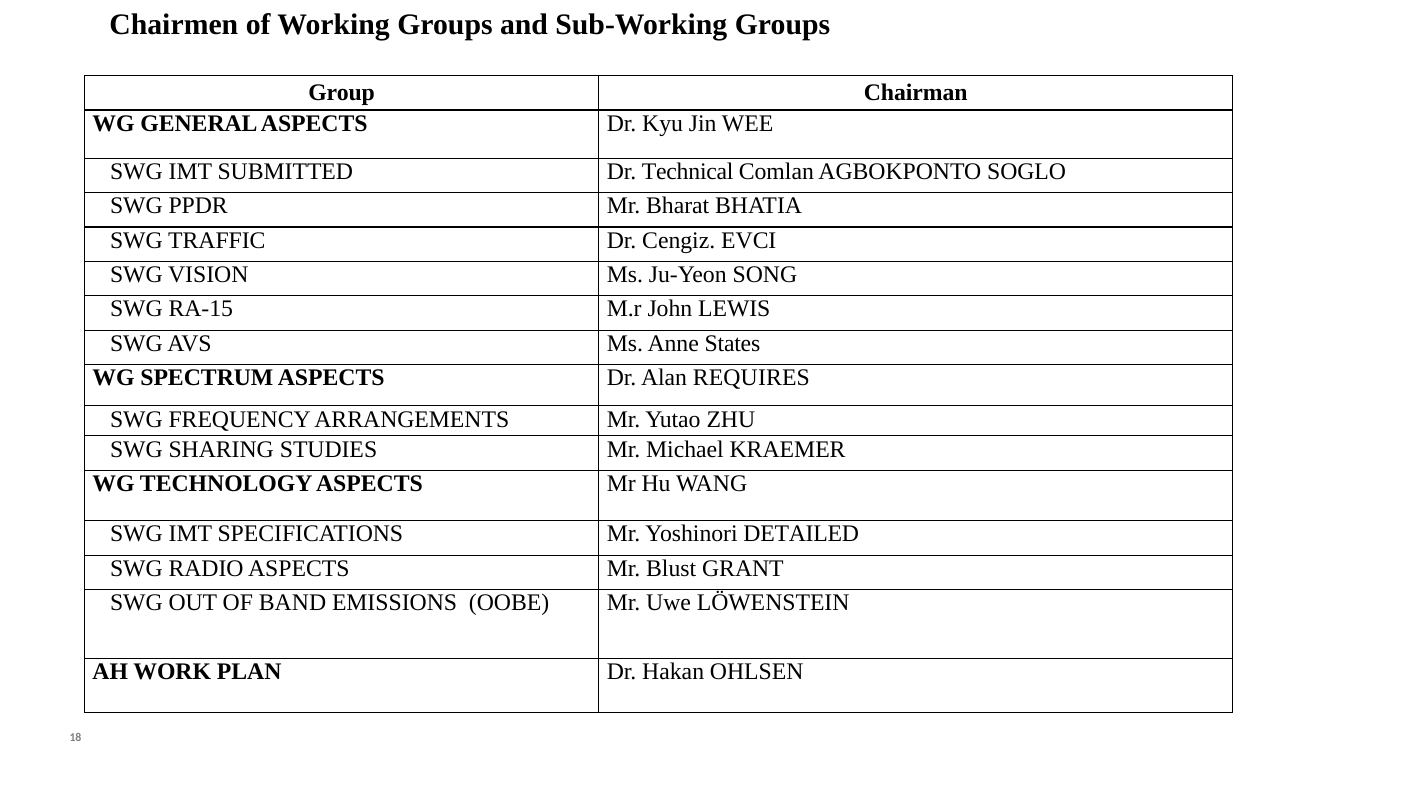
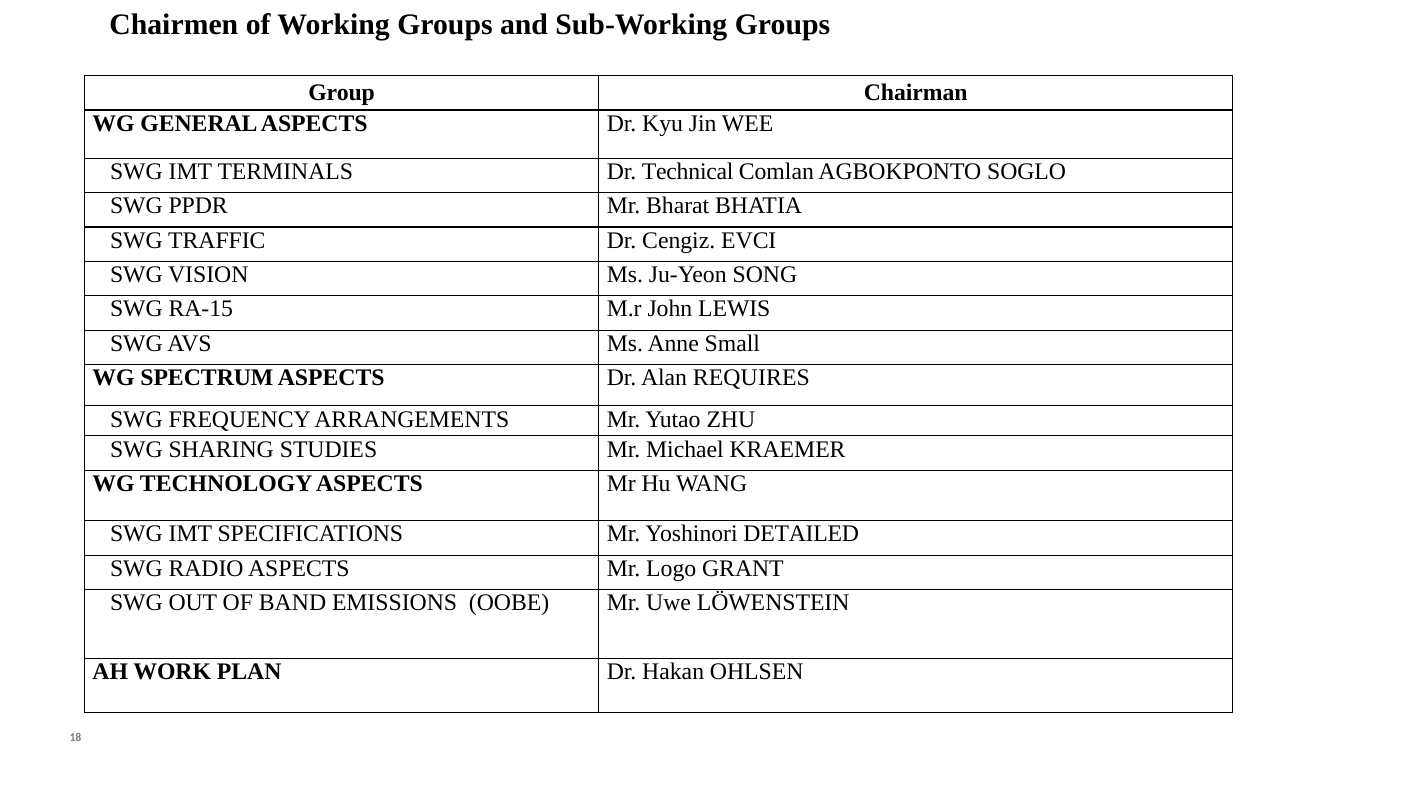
SUBMITTED: SUBMITTED -> TERMINALS
States: States -> Small
Blust: Blust -> Logo
